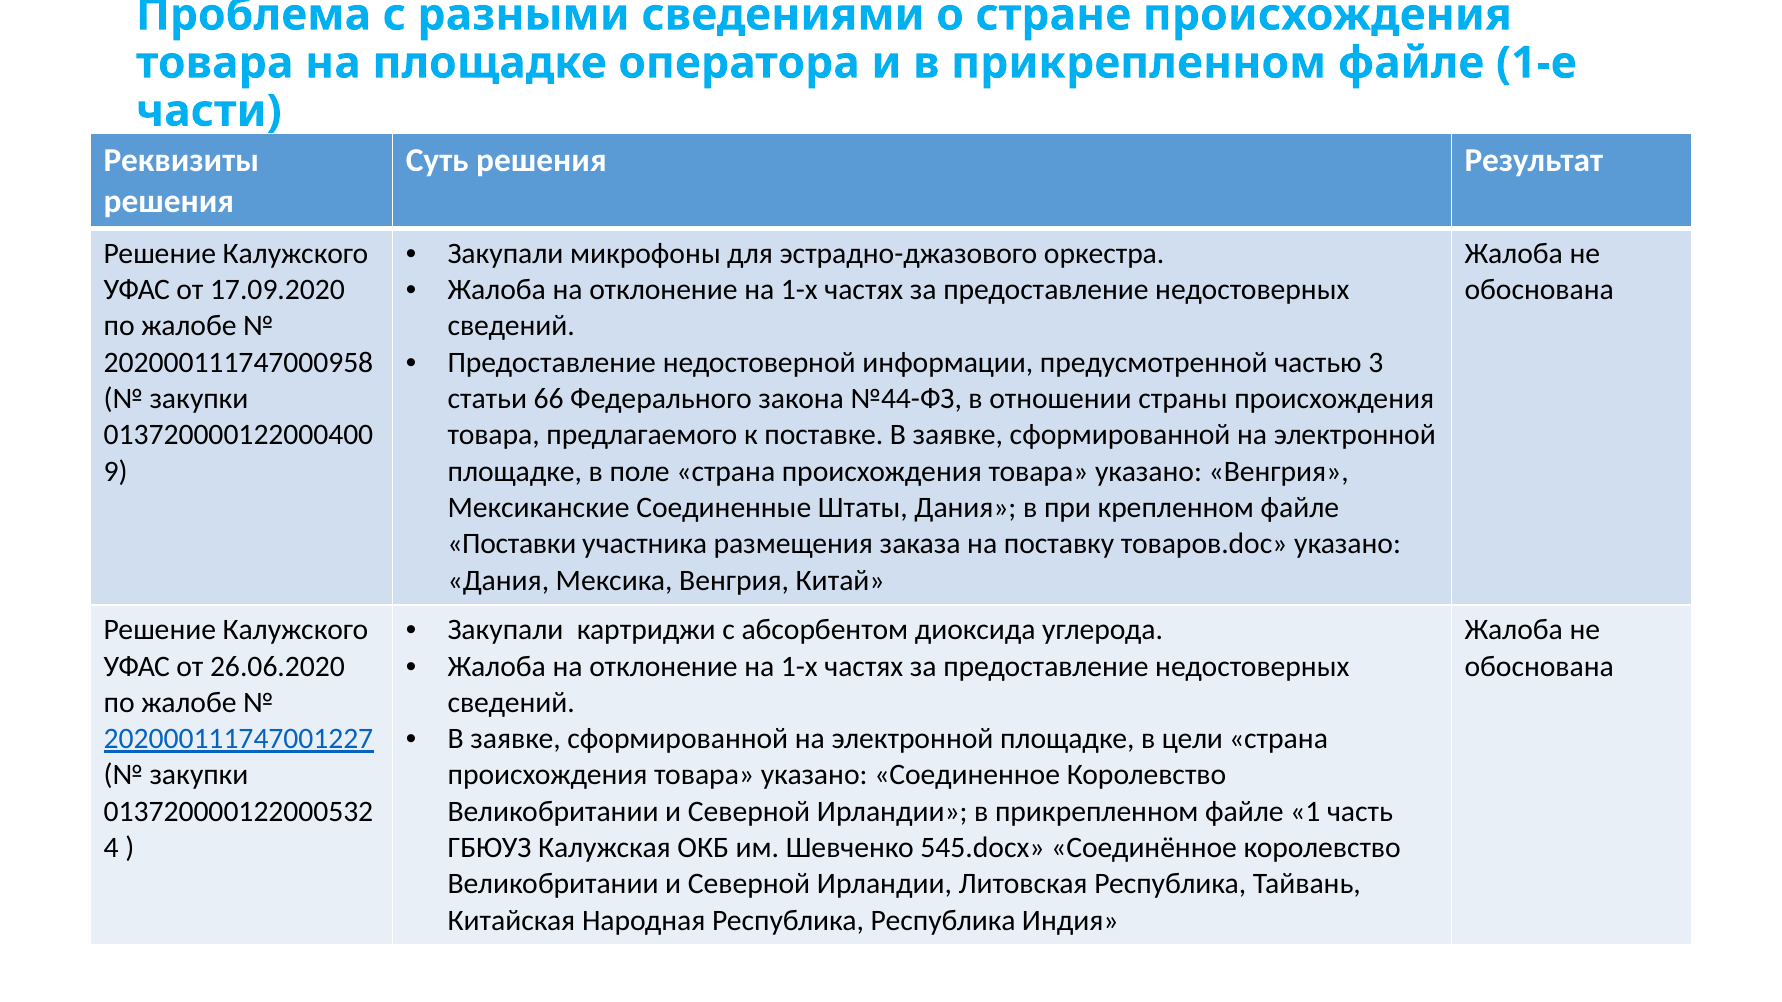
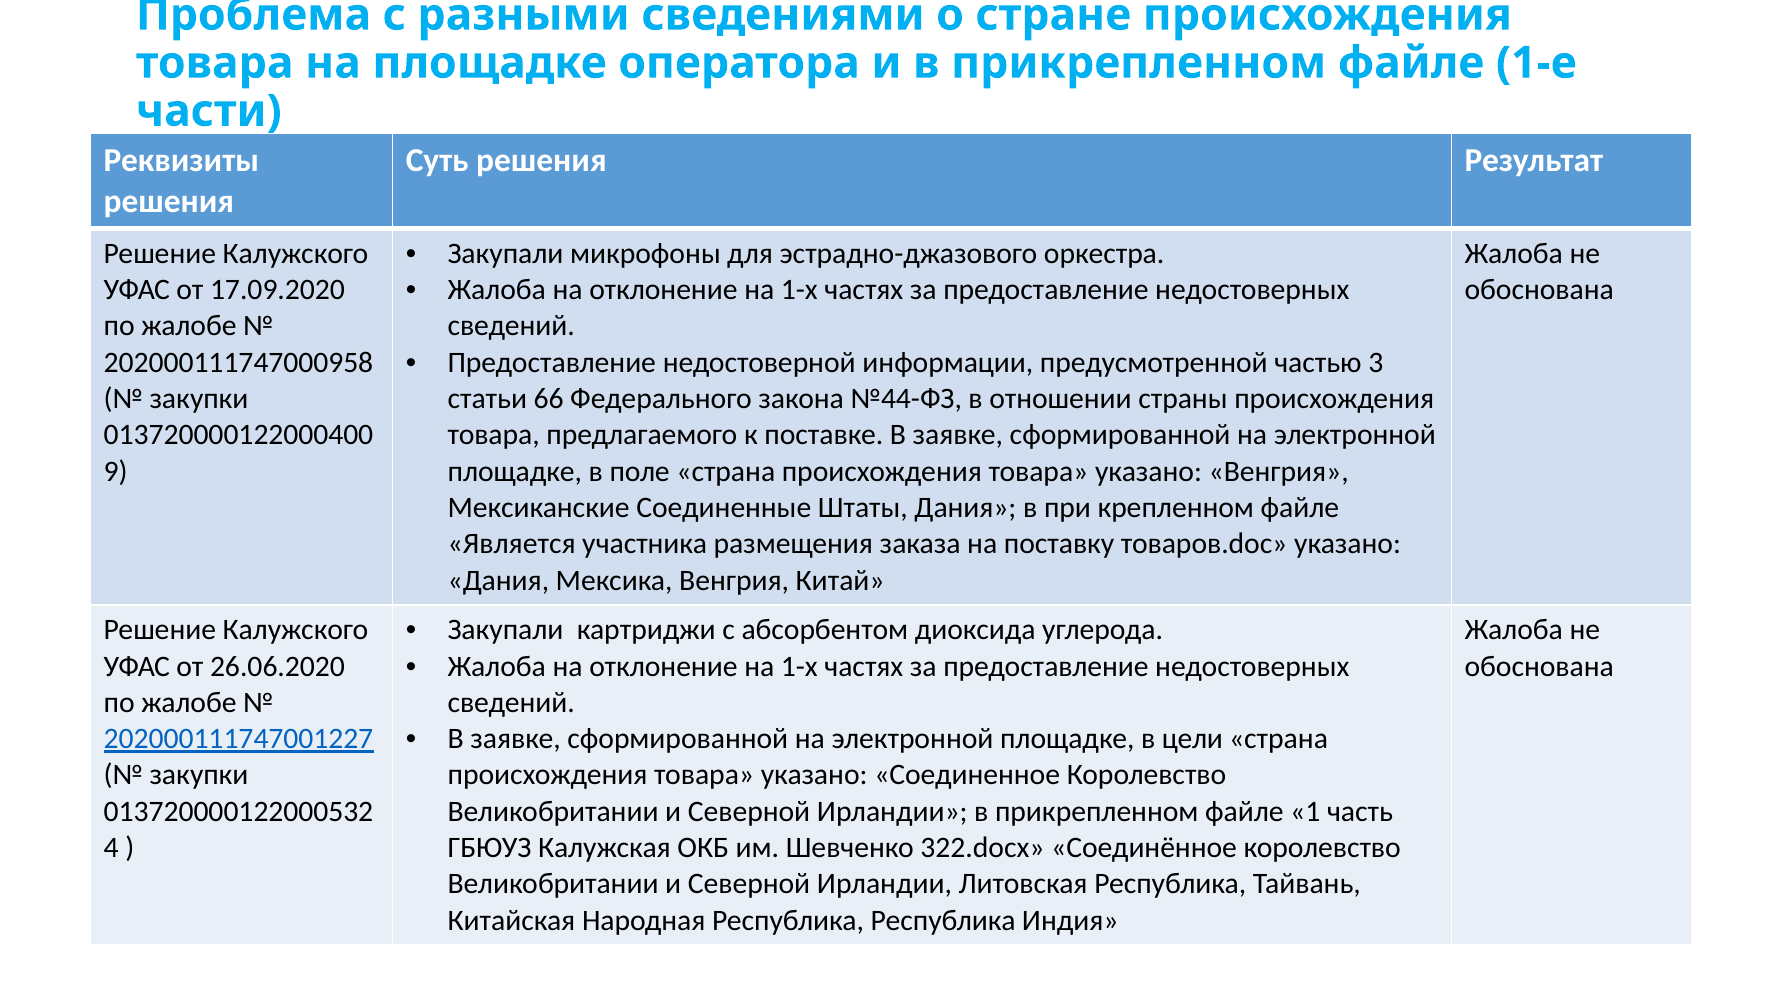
Поставки: Поставки -> Является
545.docx: 545.docx -> 322.docx
